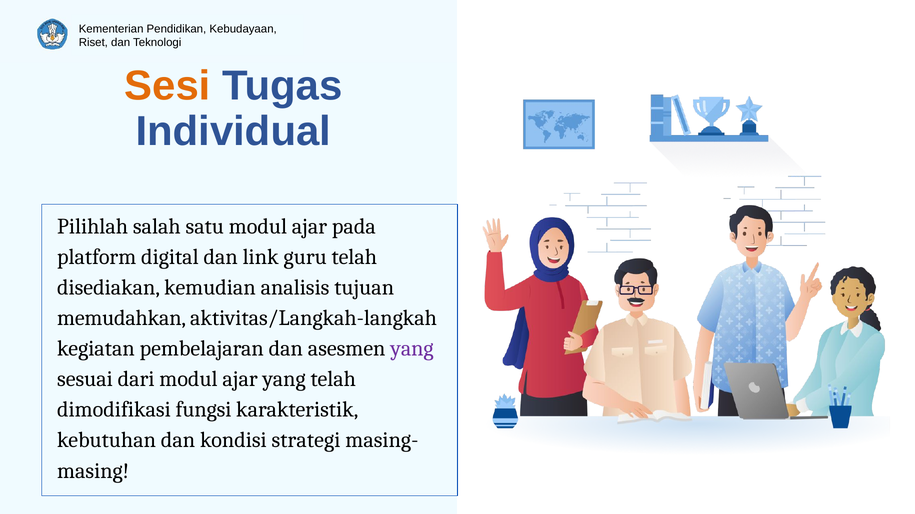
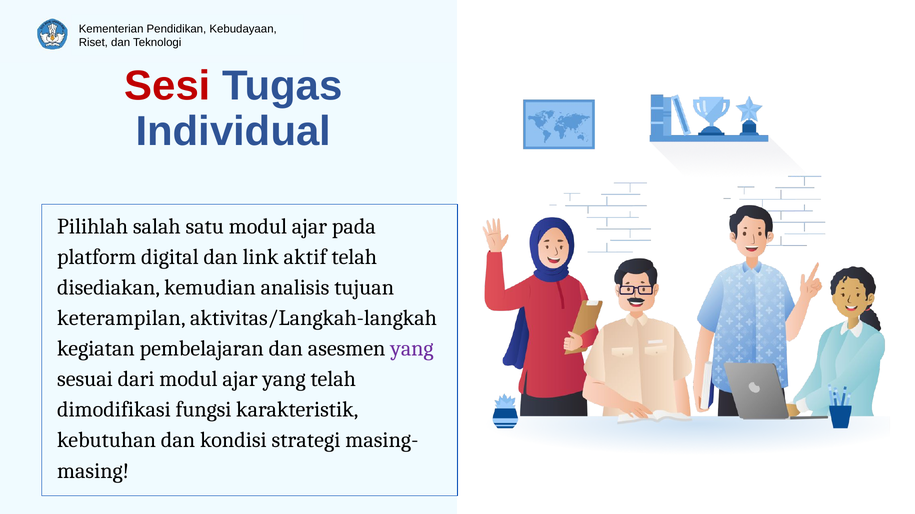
Sesi colour: orange -> red
guru: guru -> aktif
memudahkan: memudahkan -> keterampilan
